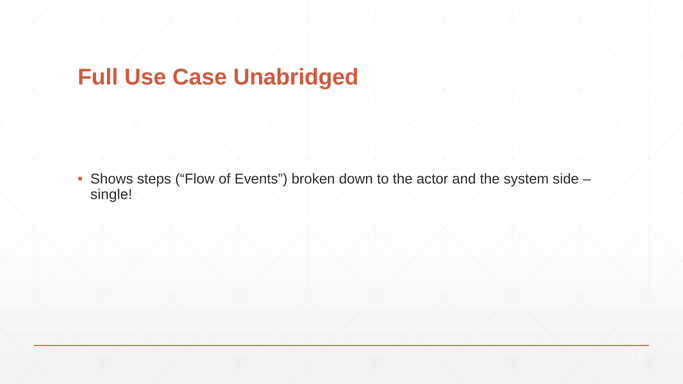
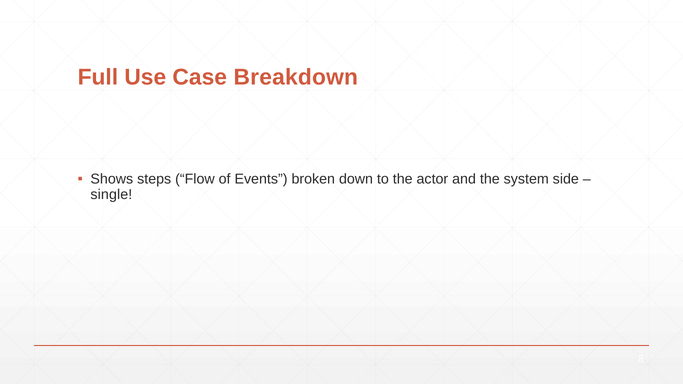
Unabridged: Unabridged -> Breakdown
